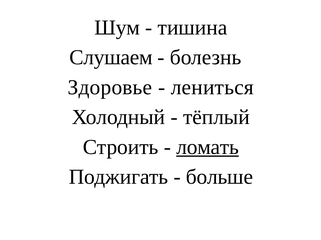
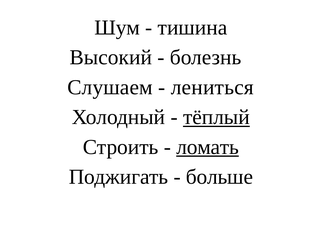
Слушаем: Слушаем -> Высокий
Здоровье: Здоровье -> Слушаем
тёплый underline: none -> present
